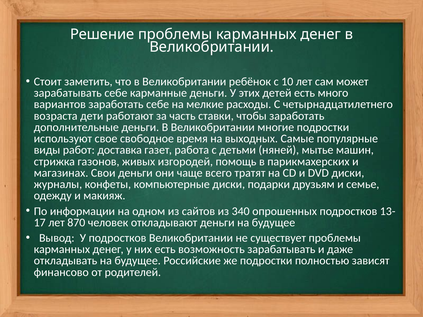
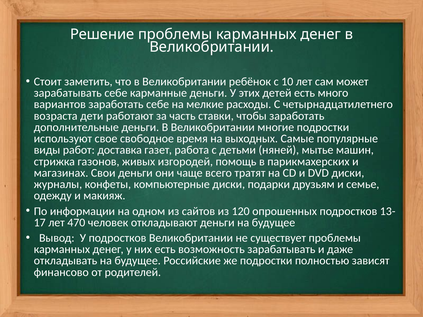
340: 340 -> 120
870: 870 -> 470
